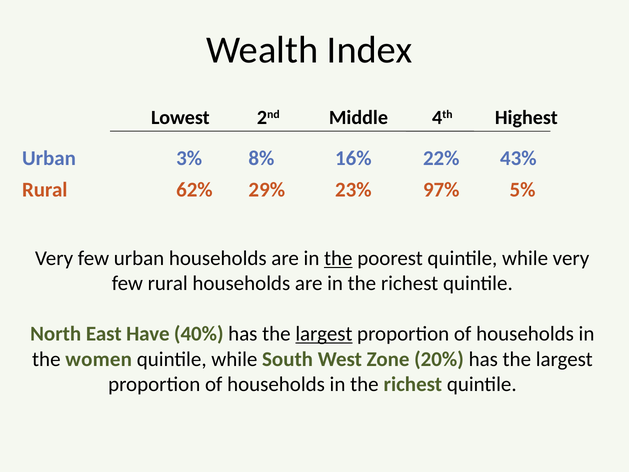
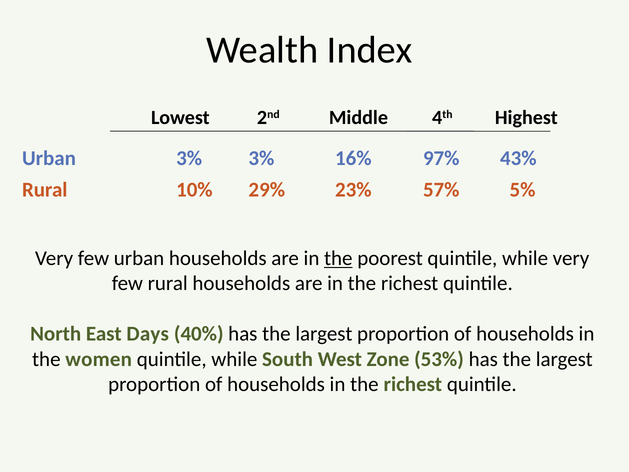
3% 8%: 8% -> 3%
22%: 22% -> 97%
62%: 62% -> 10%
97%: 97% -> 57%
Have: Have -> Days
largest at (324, 334) underline: present -> none
20%: 20% -> 53%
